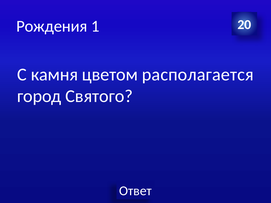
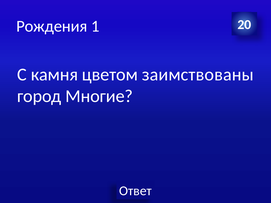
располагается: располагается -> заимствованы
Святого: Святого -> Многие
